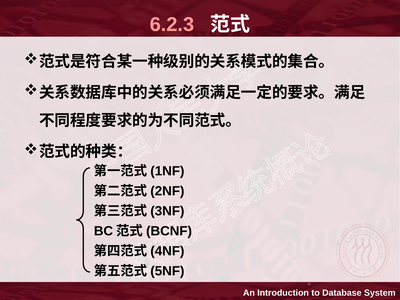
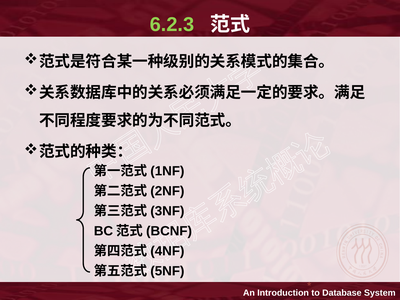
6.2.3 colour: pink -> light green
